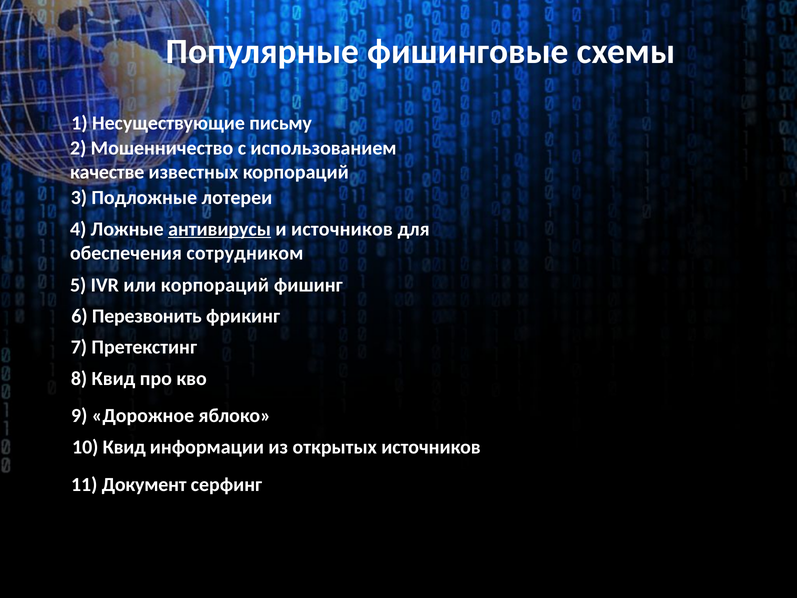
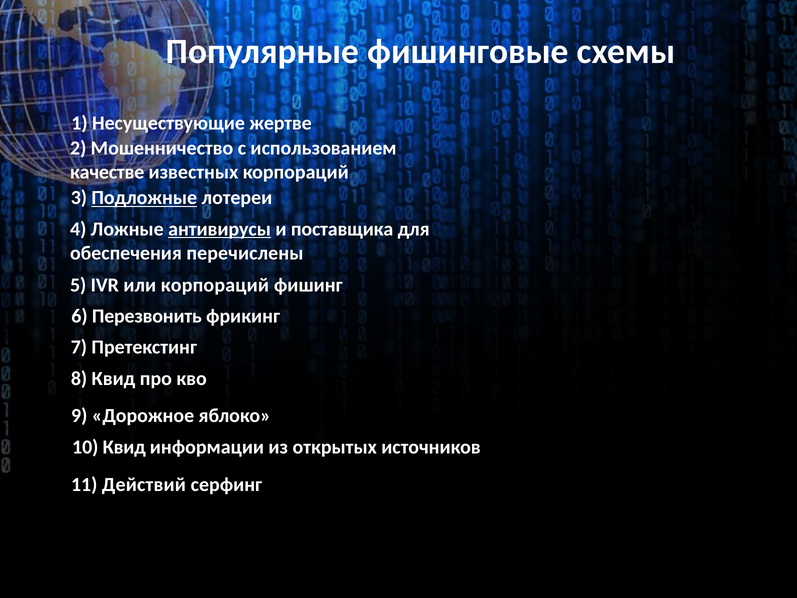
письму: письму -> жертве
Подложные underline: none -> present
и источников: источников -> поставщика
сотрудником: сотрудником -> перечислены
Документ: Документ -> Действий
